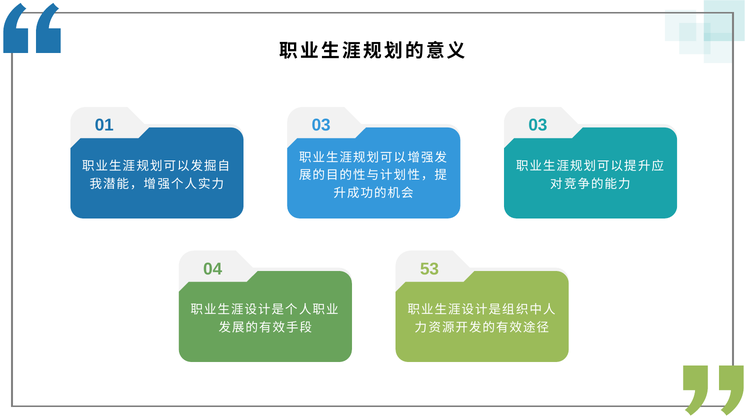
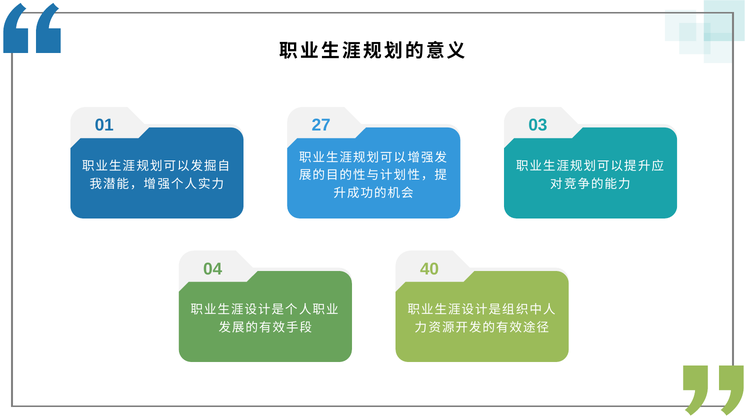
01 03: 03 -> 27
53: 53 -> 40
